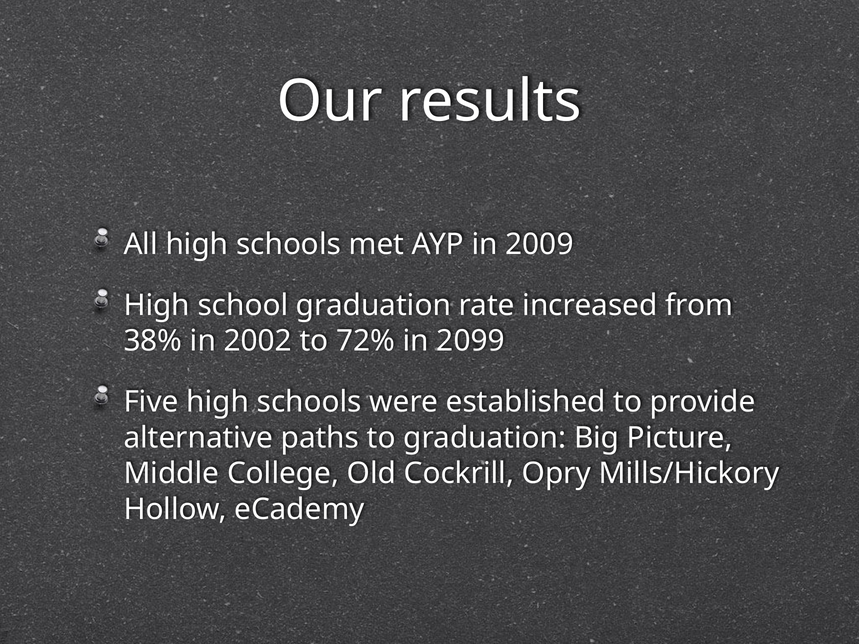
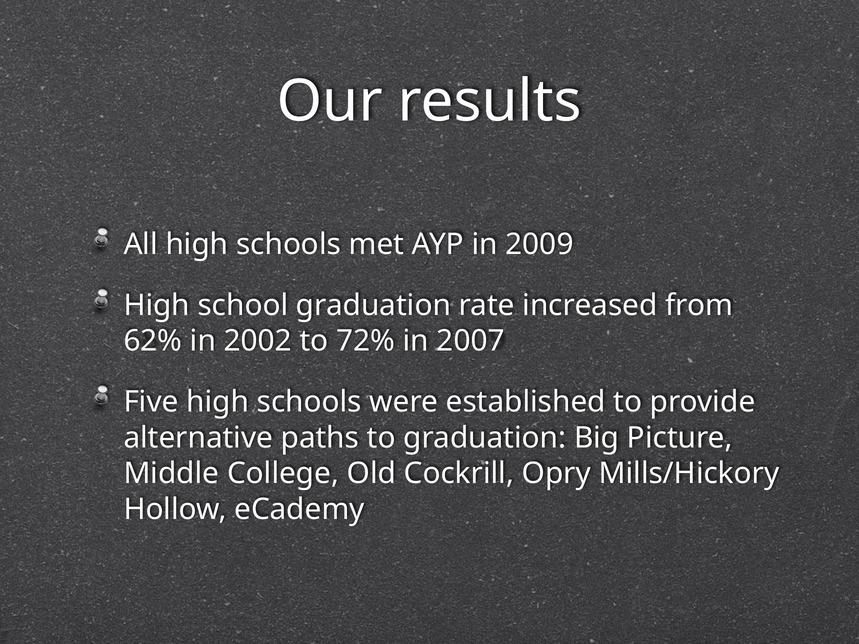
38%: 38% -> 62%
2099: 2099 -> 2007
